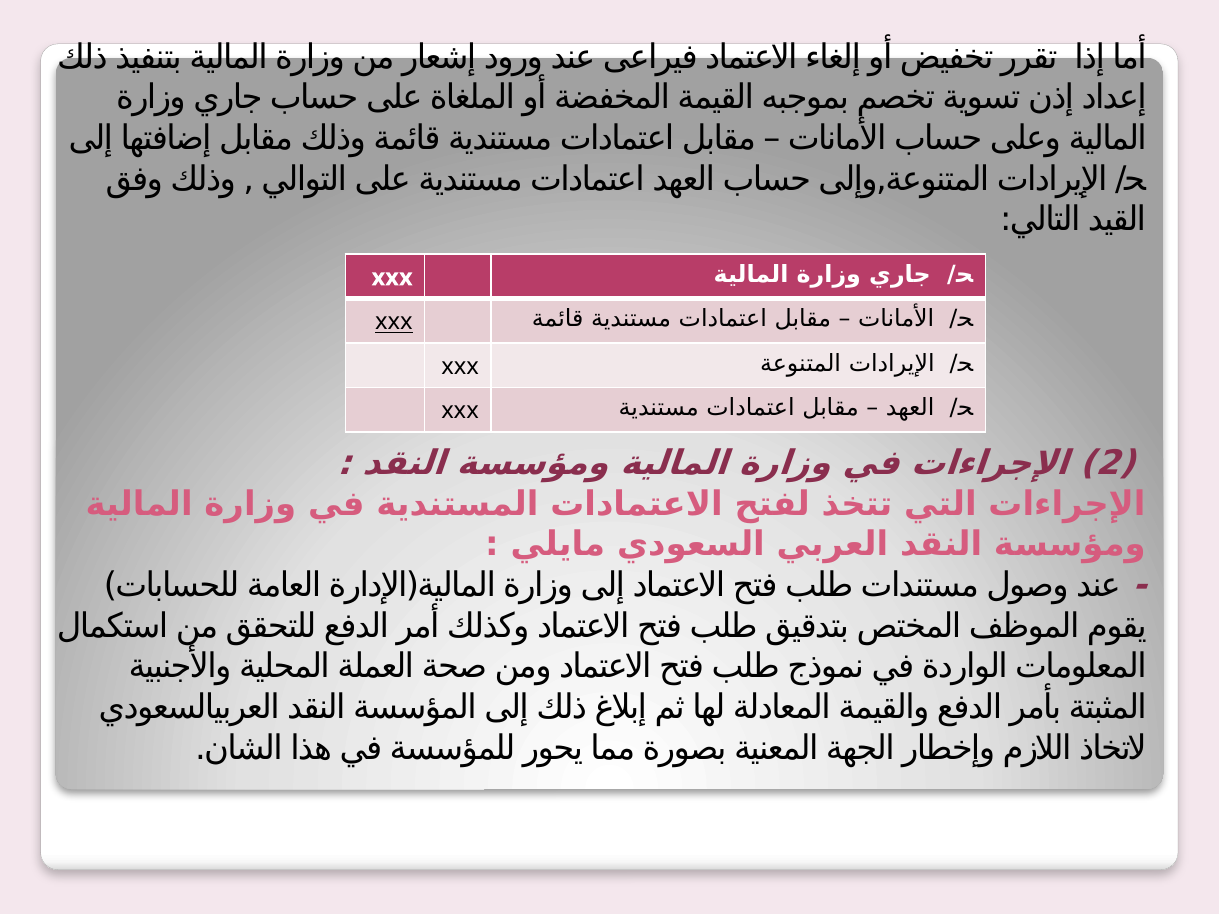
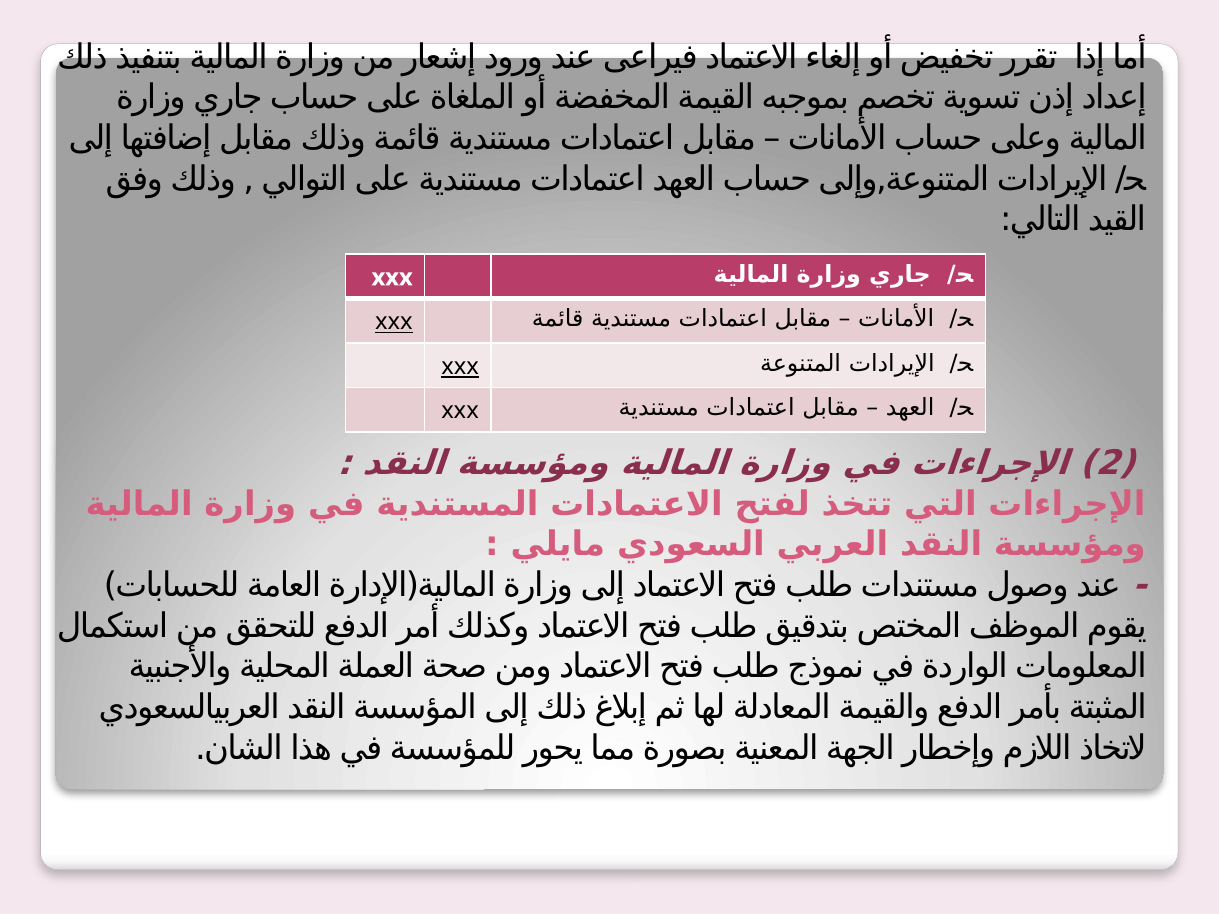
xxx at (460, 367) underline: none -> present
